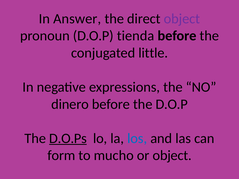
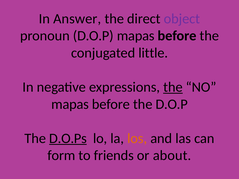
D.O.P tienda: tienda -> mapas
the at (173, 87) underline: none -> present
dinero at (70, 104): dinero -> mapas
los colour: blue -> orange
mucho: mucho -> friends
or object: object -> about
